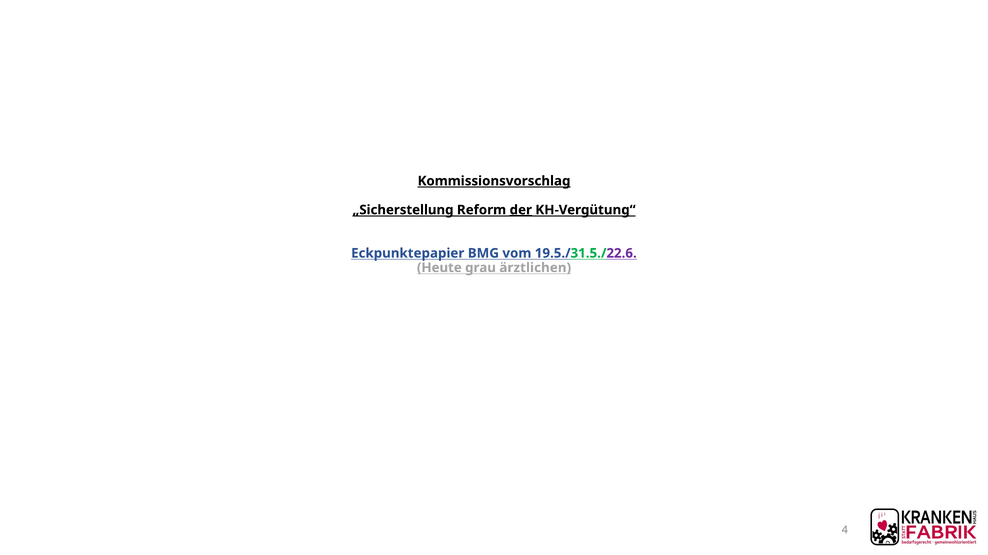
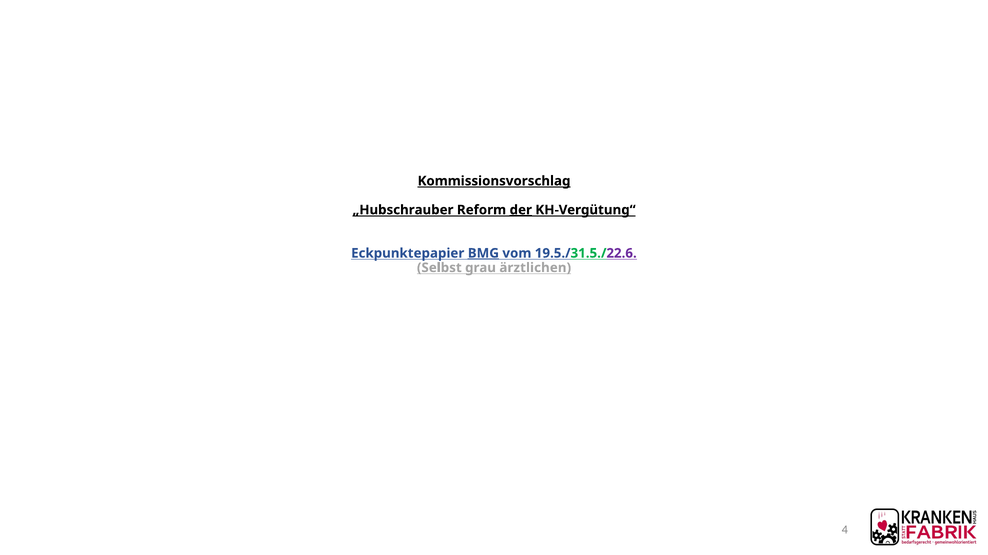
„Sicherstellung: „Sicherstellung -> „Hubschrauber
BMG underline: none -> present
Heute: Heute -> Selbst
